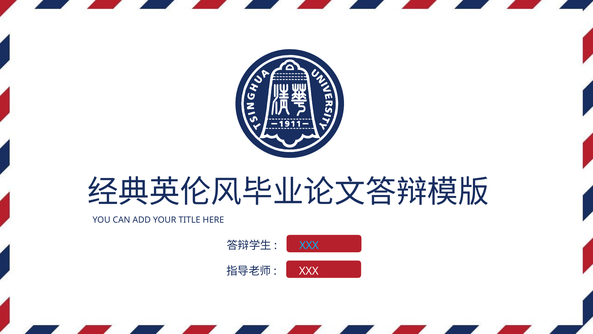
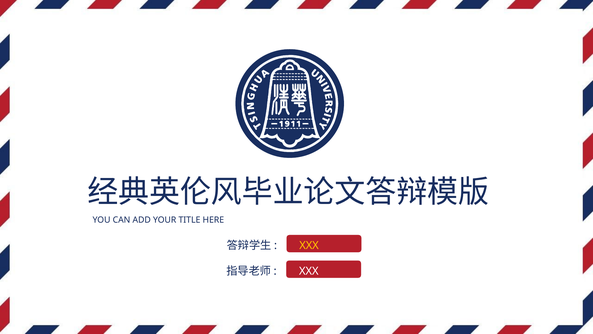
XXX at (309, 245) colour: light blue -> yellow
